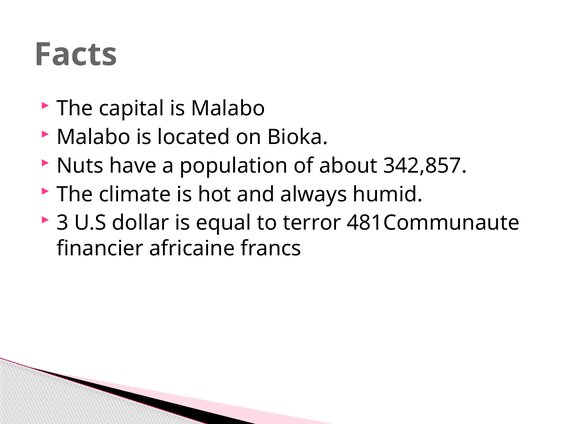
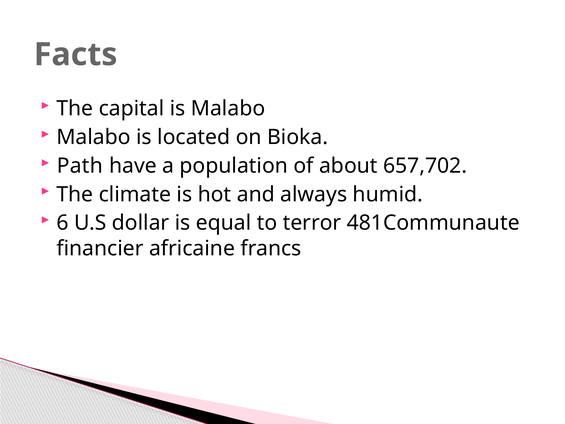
Nuts: Nuts -> Path
342,857: 342,857 -> 657,702
3: 3 -> 6
